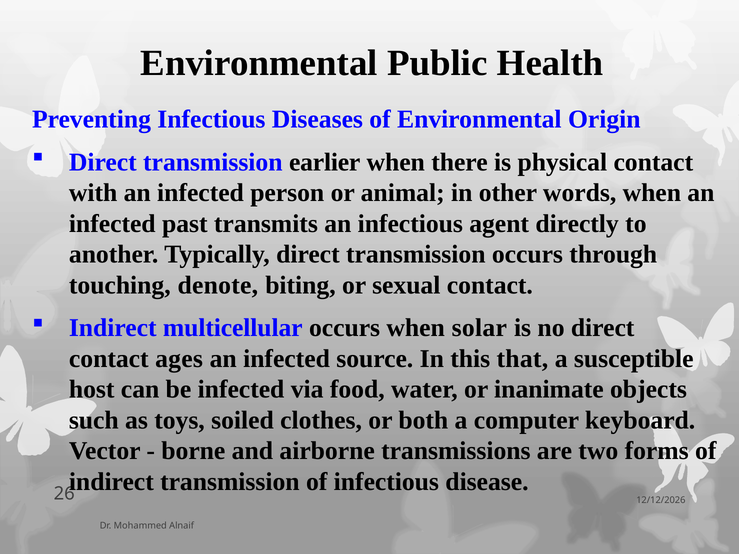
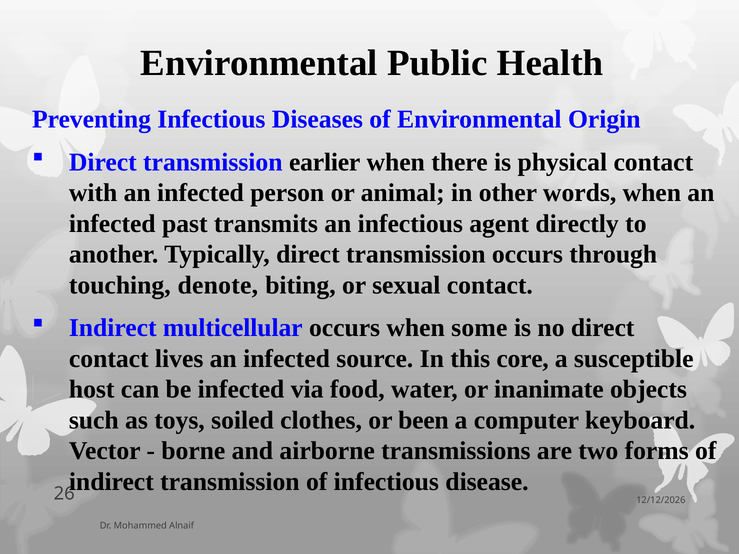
solar: solar -> some
ages: ages -> lives
that: that -> core
both: both -> been
